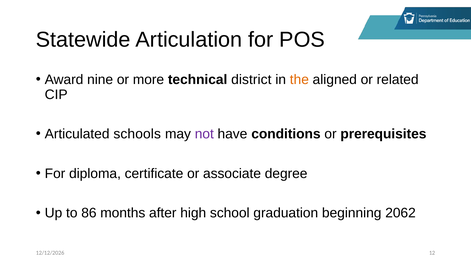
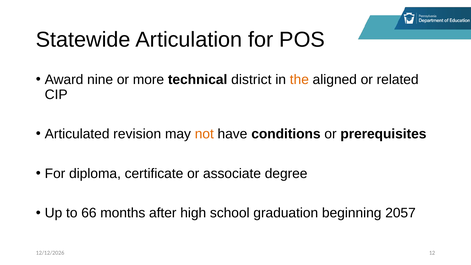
schools: schools -> revision
not colour: purple -> orange
86: 86 -> 66
2062: 2062 -> 2057
